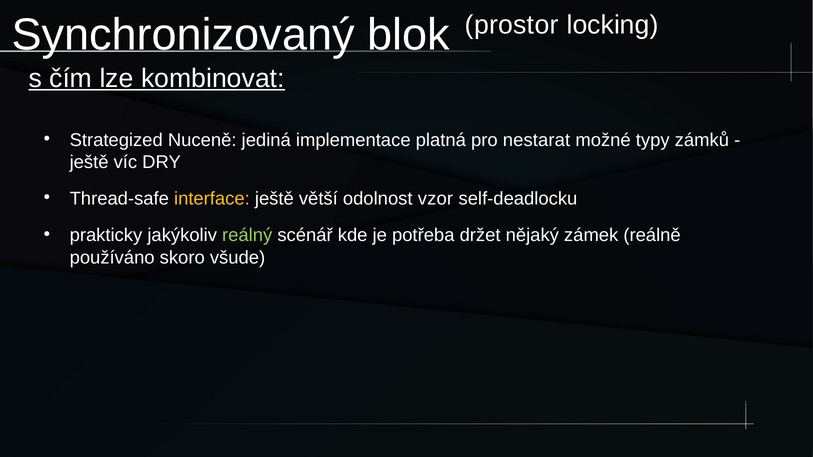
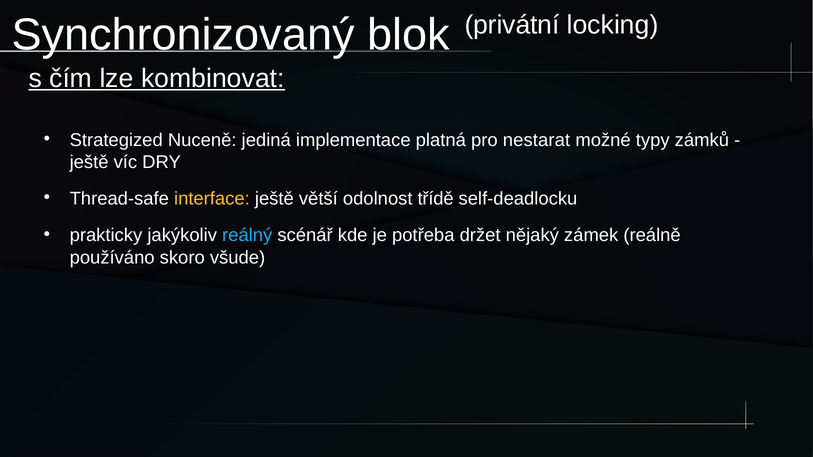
prostor: prostor -> privátní
vzor: vzor -> třídě
reálný colour: light green -> light blue
